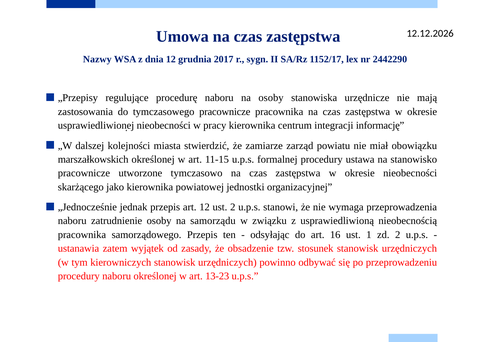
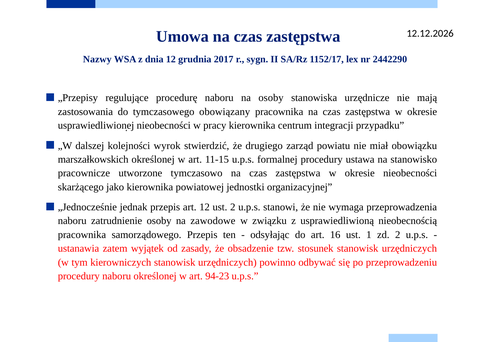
tymczasowego pracownicze: pracownicze -> obowiązany
informację: informację -> przypadku
miasta: miasta -> wyrok
zamiarze: zamiarze -> drugiego
samorządu: samorządu -> zawodowe
13-23: 13-23 -> 94-23
